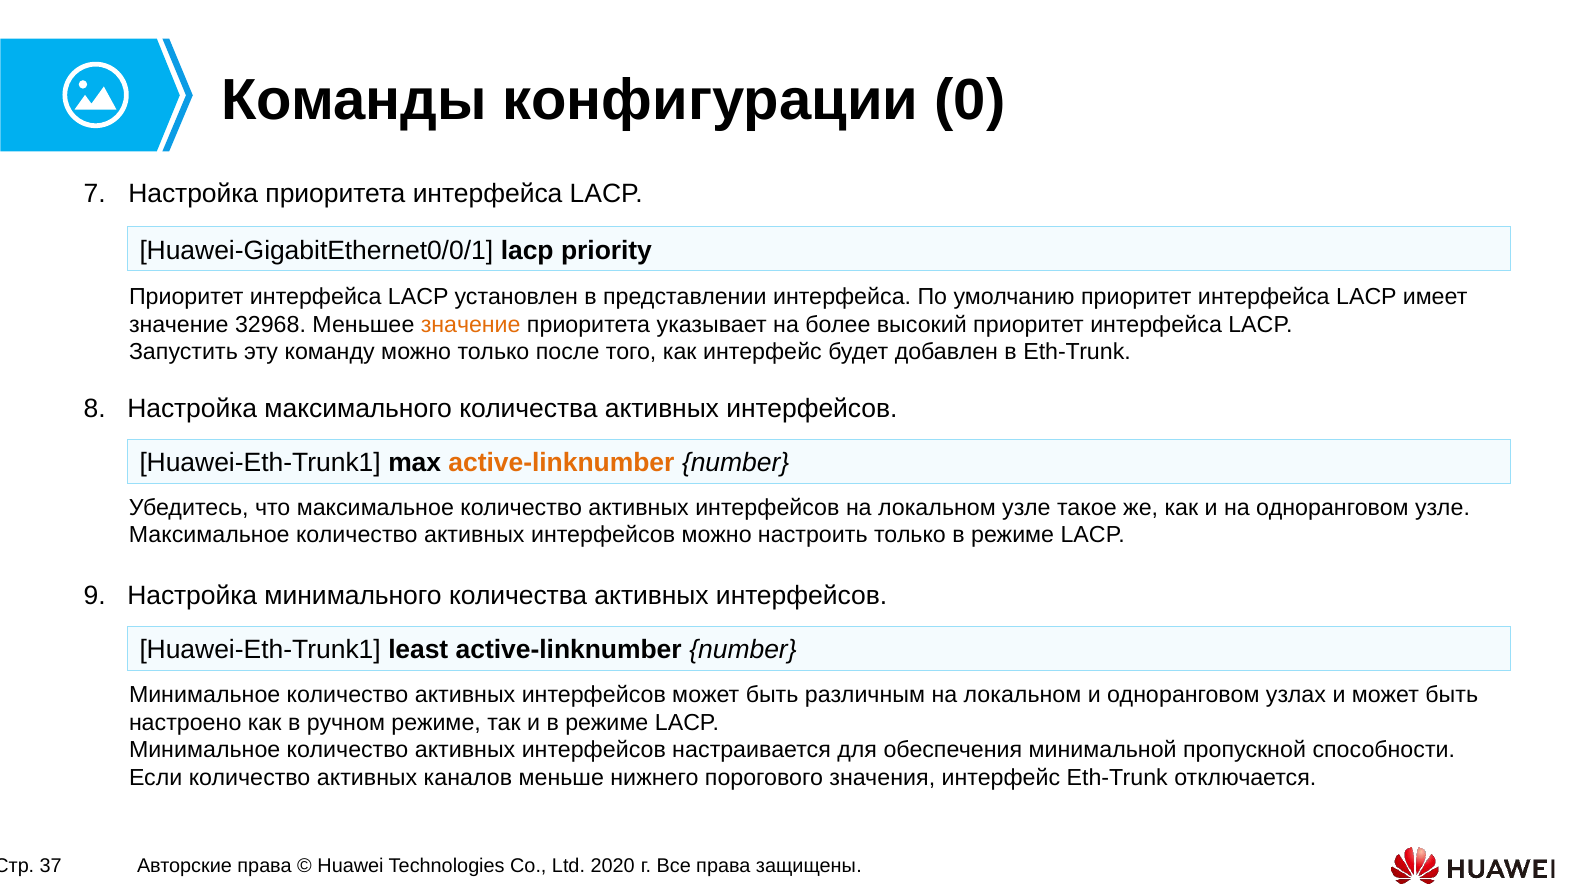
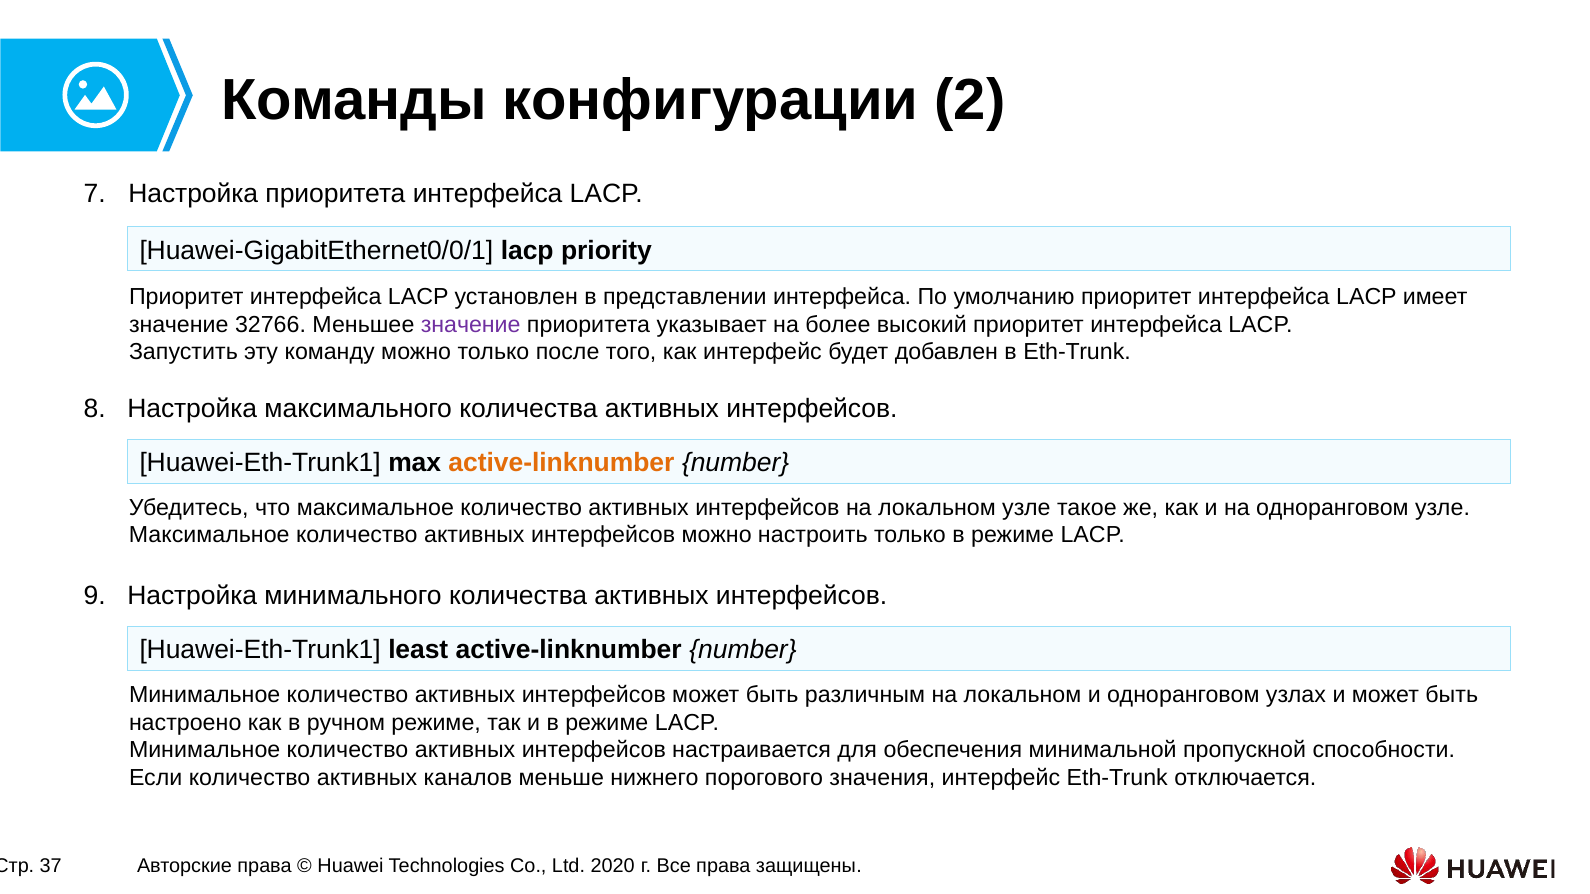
0: 0 -> 2
32968: 32968 -> 32766
значение at (471, 325) colour: orange -> purple
